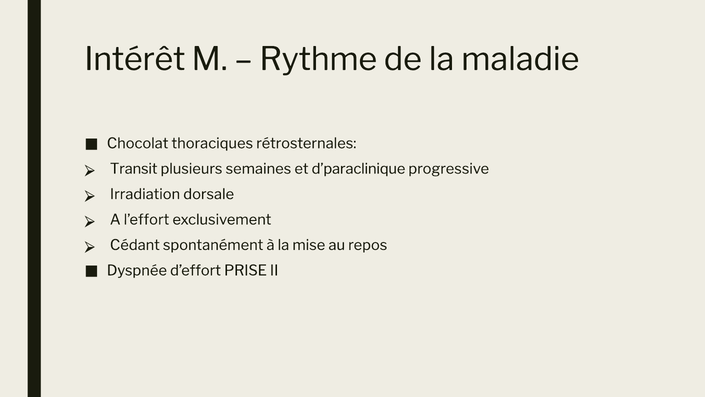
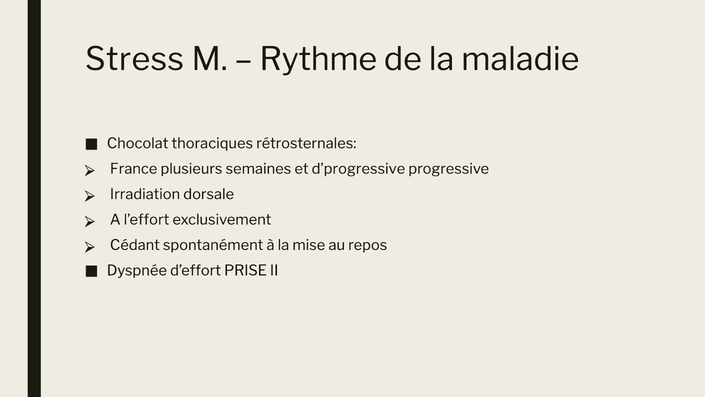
Intérêt: Intérêt -> Stress
Transit: Transit -> France
d’paraclinique: d’paraclinique -> d’progressive
